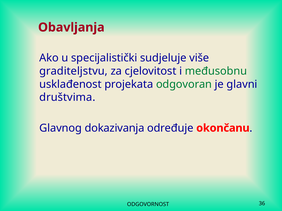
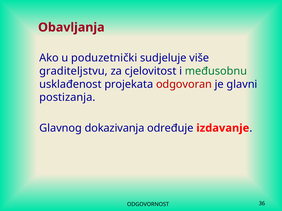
specijalistički: specijalistički -> poduzetnički
odgovoran colour: green -> red
društvima: društvima -> postizanja
okončanu: okončanu -> izdavanje
